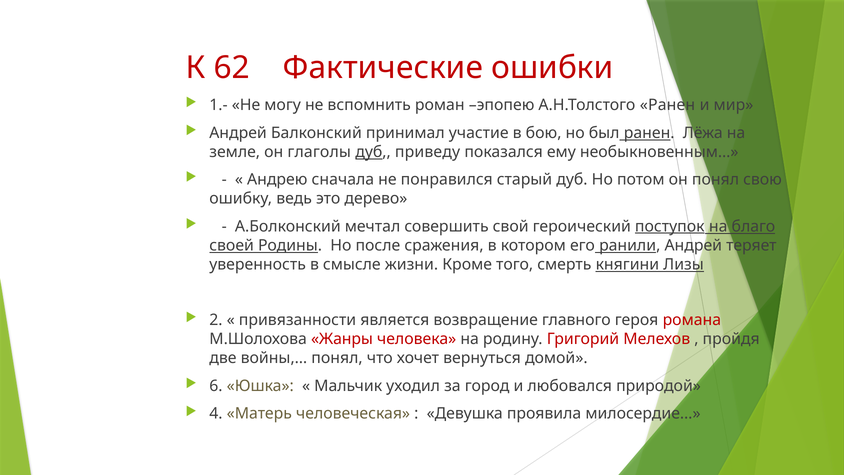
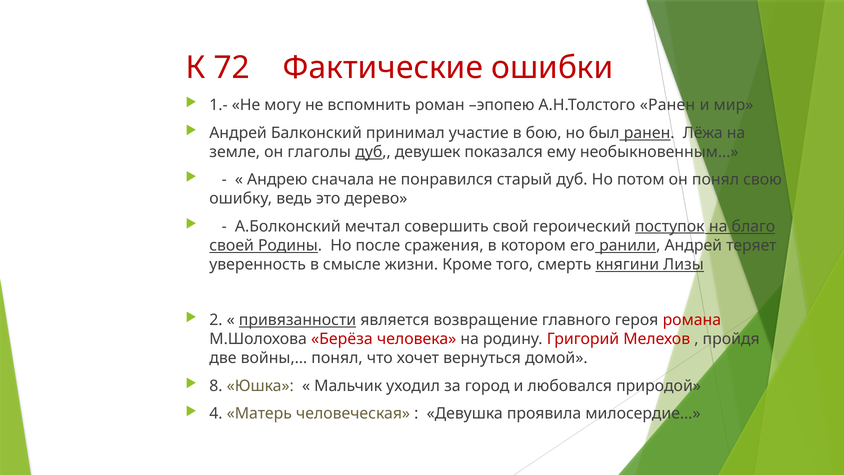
62: 62 -> 72
приведу: приведу -> девушек
привязанности underline: none -> present
Жанры: Жанры -> Берёза
6: 6 -> 8
